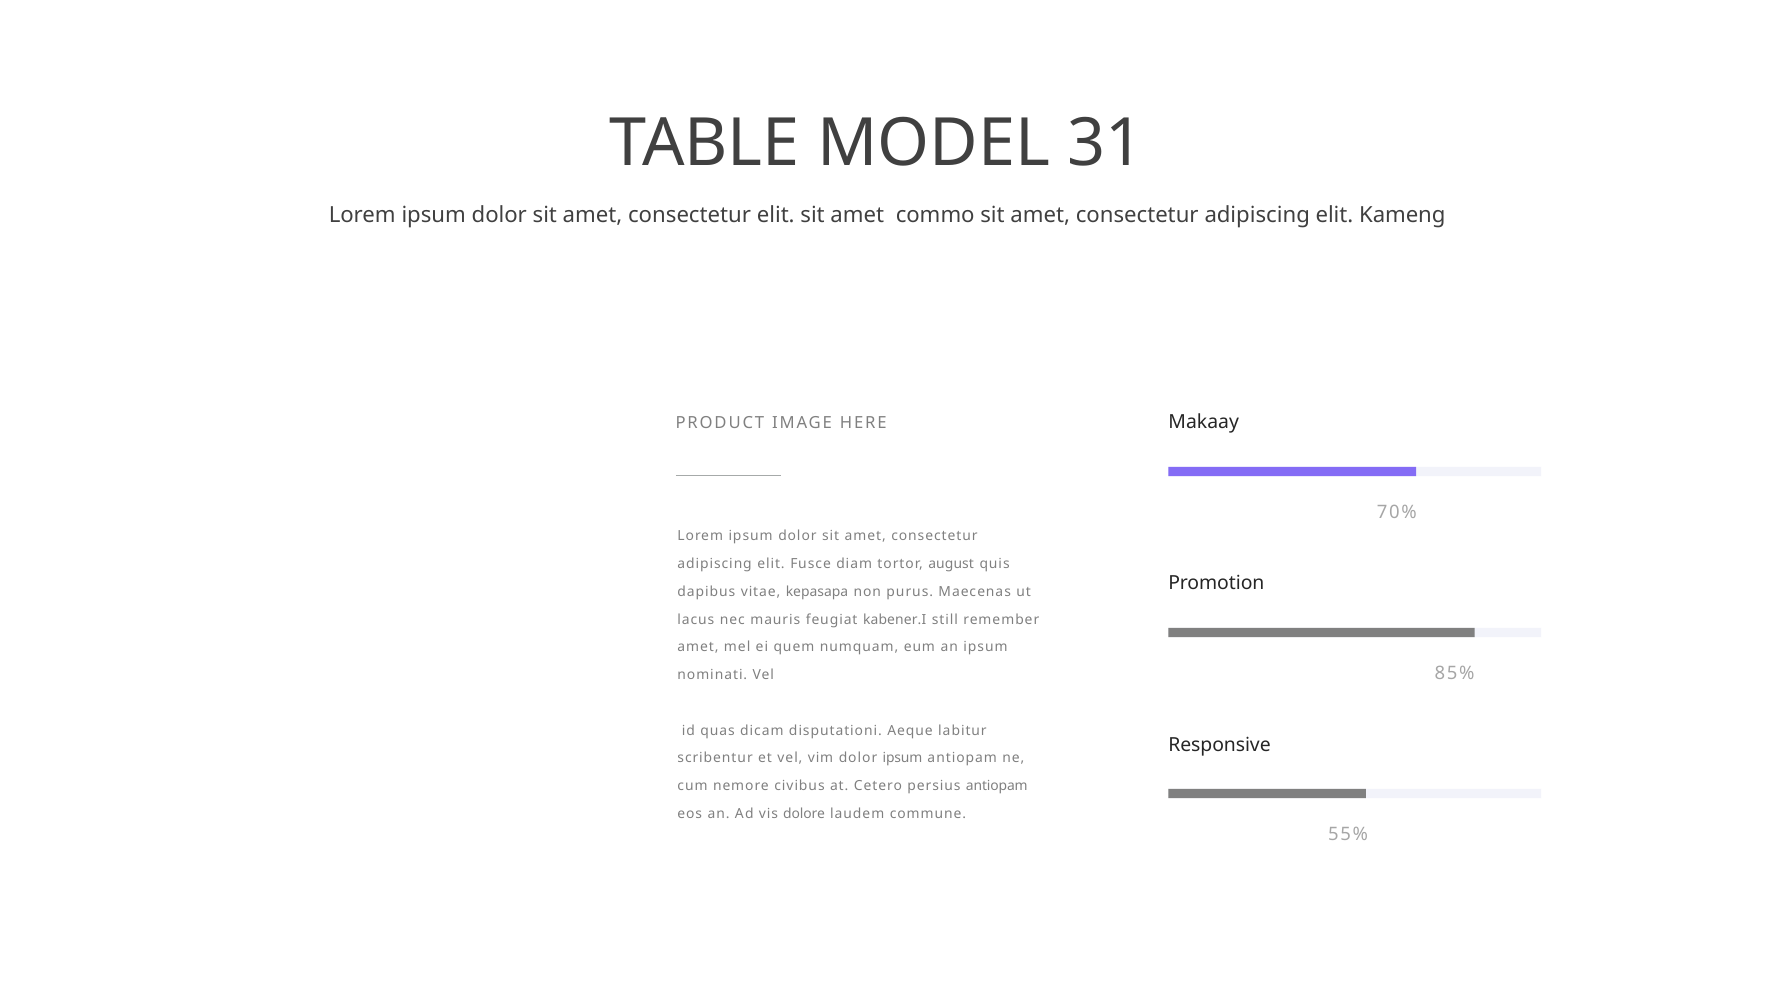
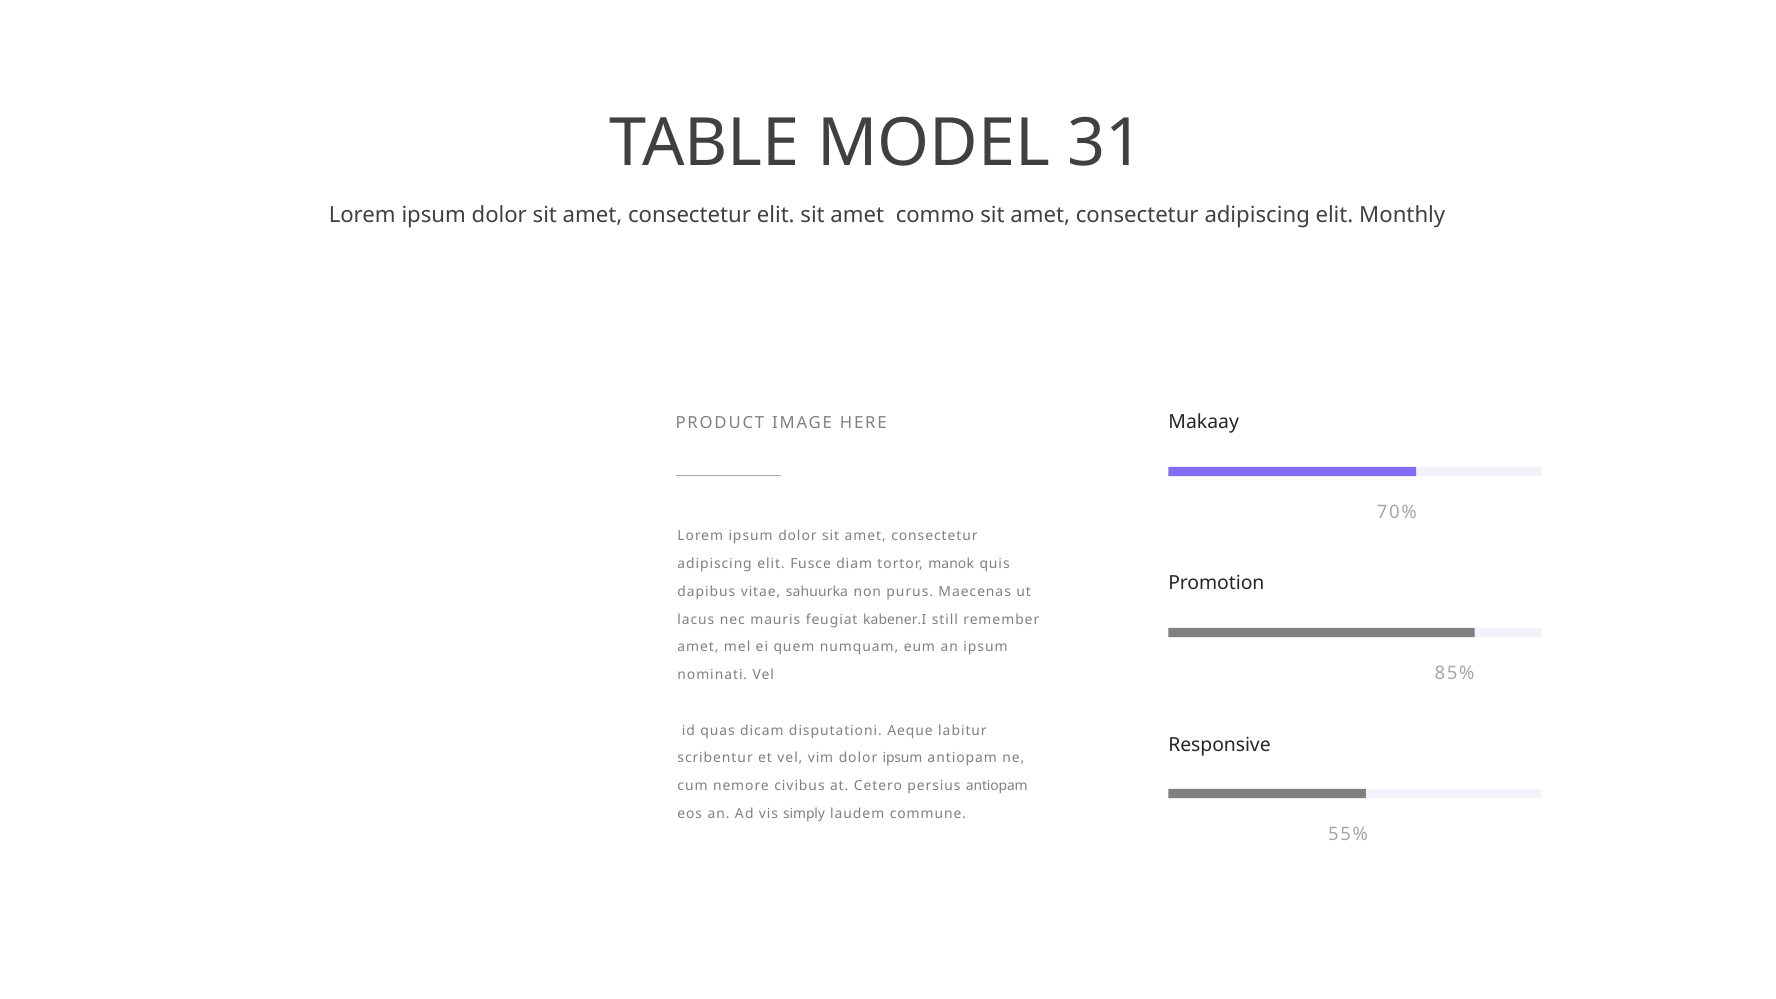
Kameng: Kameng -> Monthly
august: august -> manok
kepasapa: kepasapa -> sahuurka
dolore: dolore -> simply
